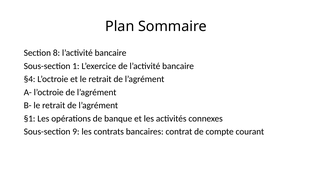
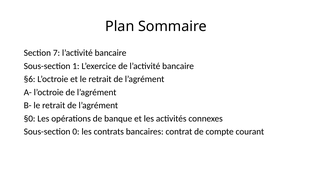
8: 8 -> 7
§4: §4 -> §6
§1: §1 -> §0
9: 9 -> 0
